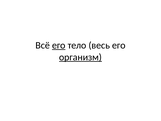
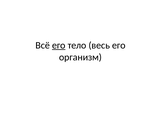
организм underline: present -> none
